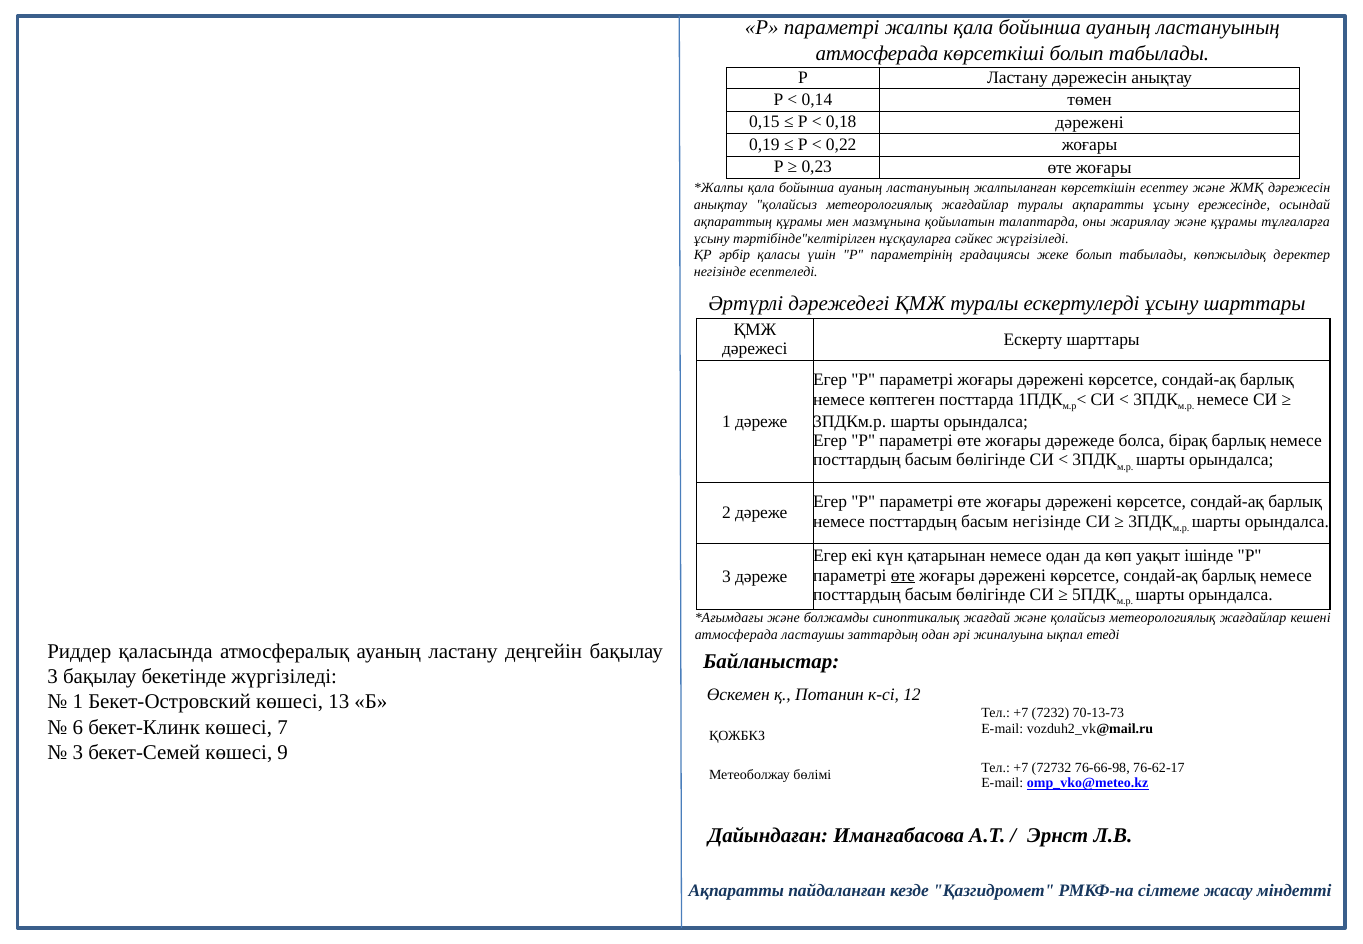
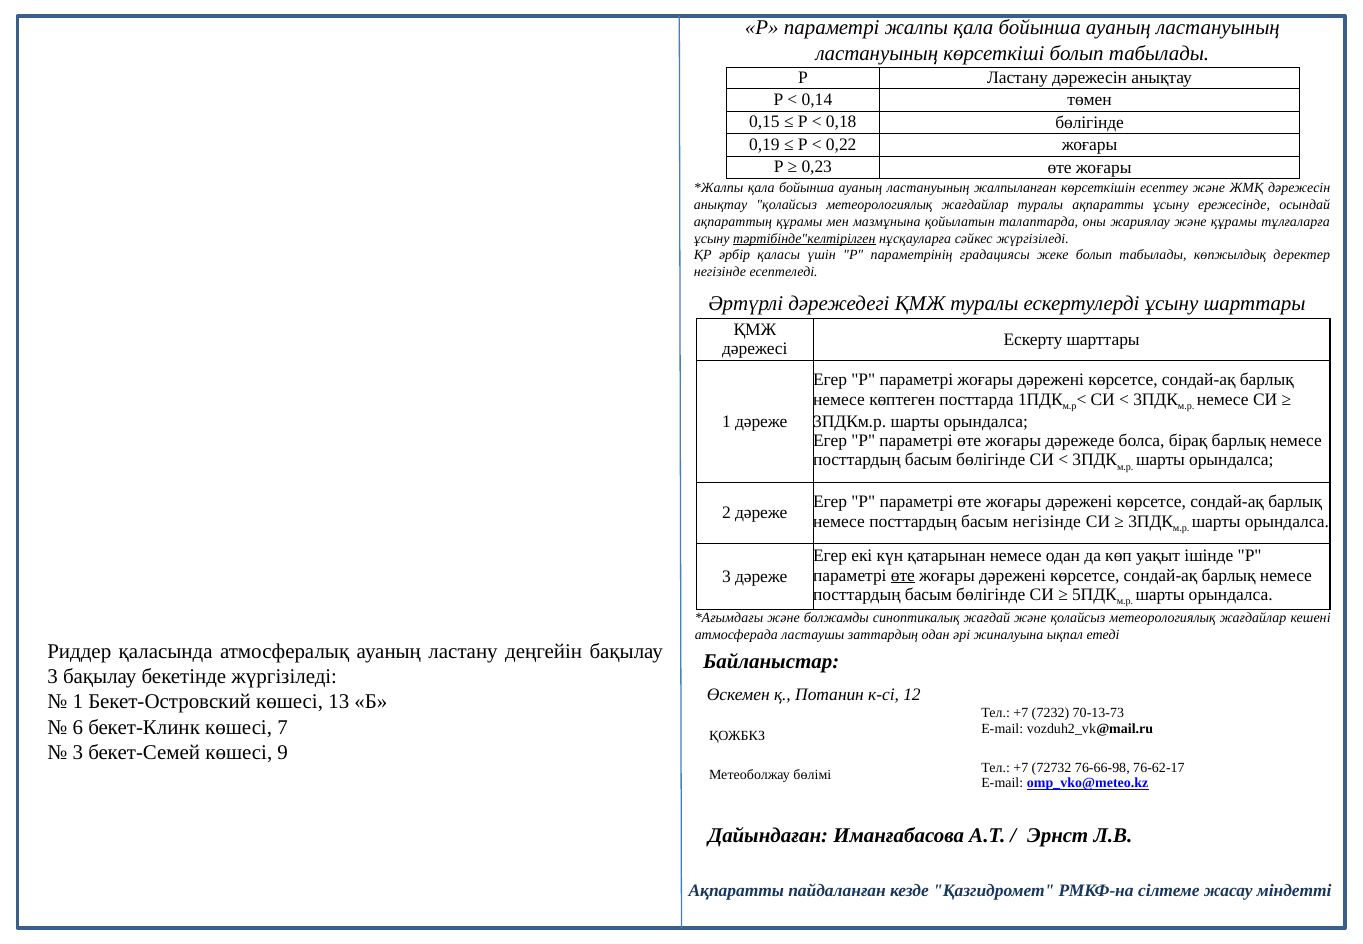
атмосферада at (877, 53): атмосферада -> ластануының
0,18 дәрежені: дәрежені -> бөлігінде
тәртібінде"келтірілген underline: none -> present
